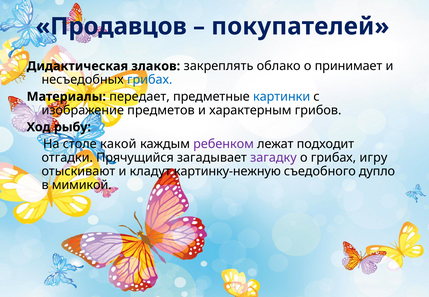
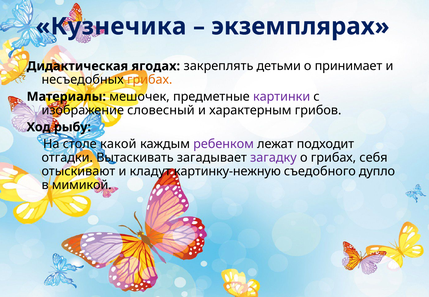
Продавцов: Продавцов -> Кузнечика
покупателей: покупателей -> экземплярах
злаков: злаков -> ягодах
облако: облако -> детьми
грибах at (150, 80) colour: blue -> orange
передает: передает -> мешочек
картинки colour: blue -> purple
предметов: предметов -> словесный
Прячущийся: Прячущийся -> Вытаскивать
игру: игру -> себя
